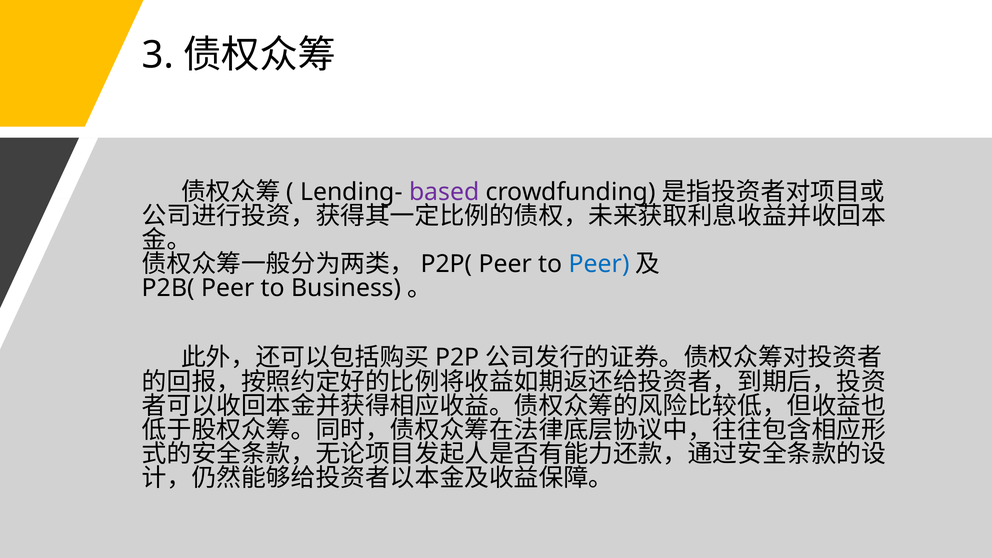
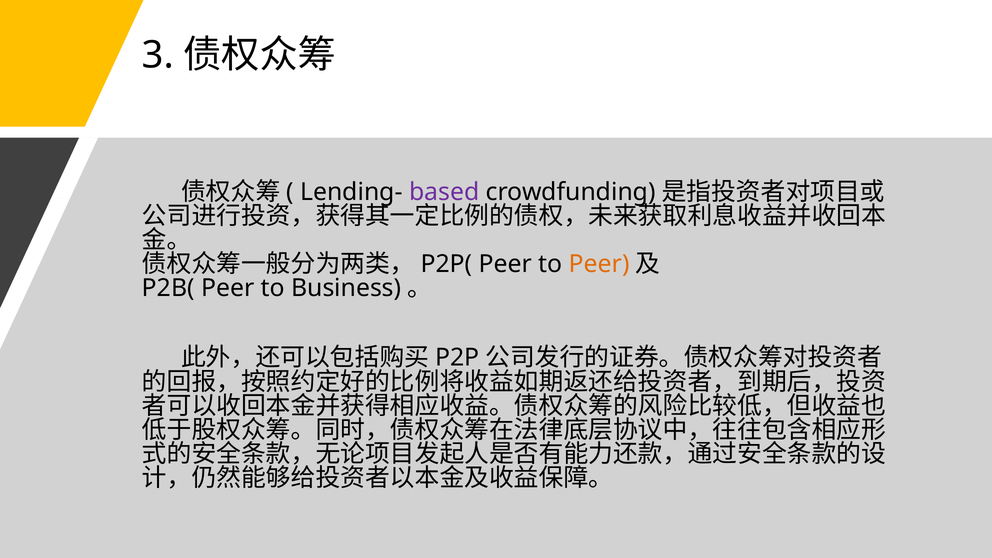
Peer at (599, 264) colour: blue -> orange
